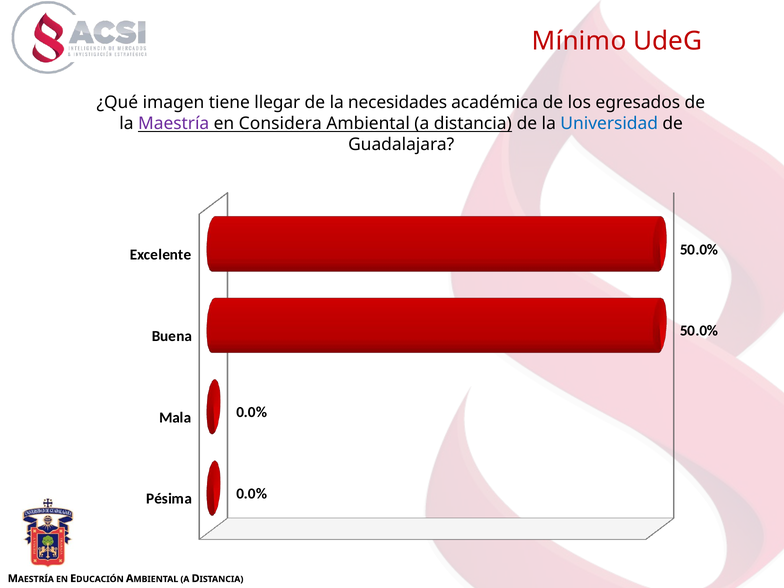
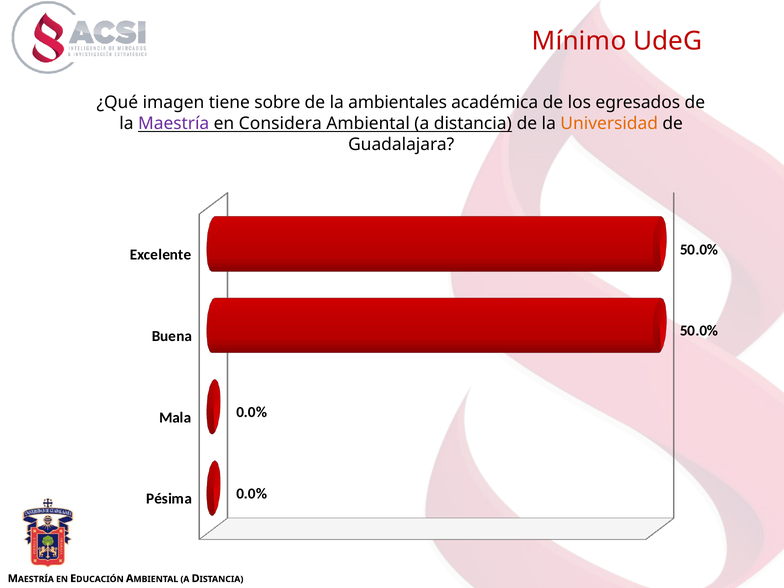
llegar: llegar -> sobre
necesidades: necesidades -> ambientales
Universidad colour: blue -> orange
